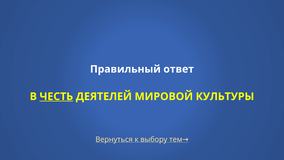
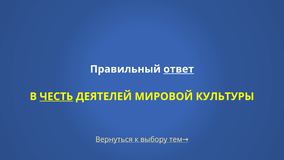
ответ underline: none -> present
